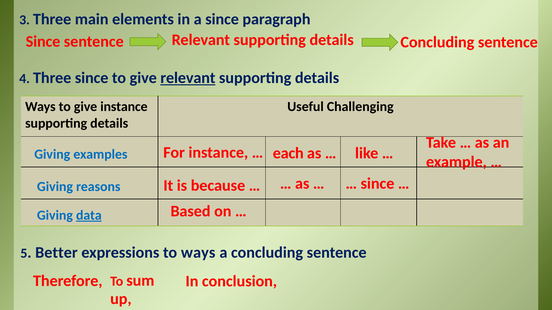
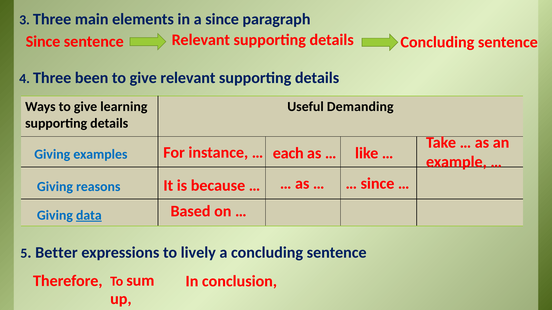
Three since: since -> been
relevant at (188, 78) underline: present -> none
give instance: instance -> learning
Challenging: Challenging -> Demanding
to ways: ways -> lively
